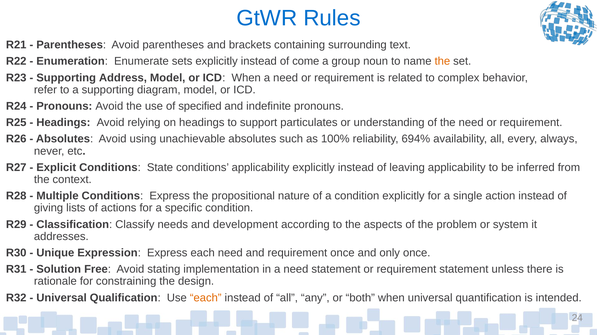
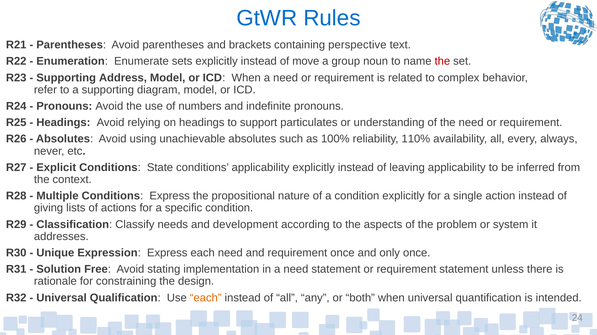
surrounding: surrounding -> perspective
come: come -> move
the at (442, 61) colour: orange -> red
specified: specified -> numbers
694%: 694% -> 110%
